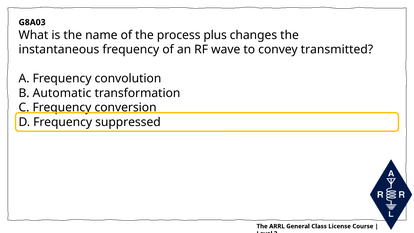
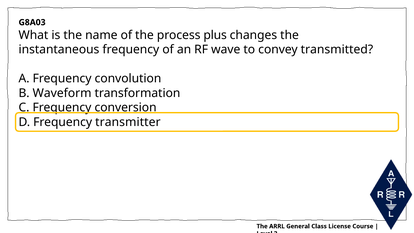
Automatic: Automatic -> Waveform
suppressed: suppressed -> transmitter
